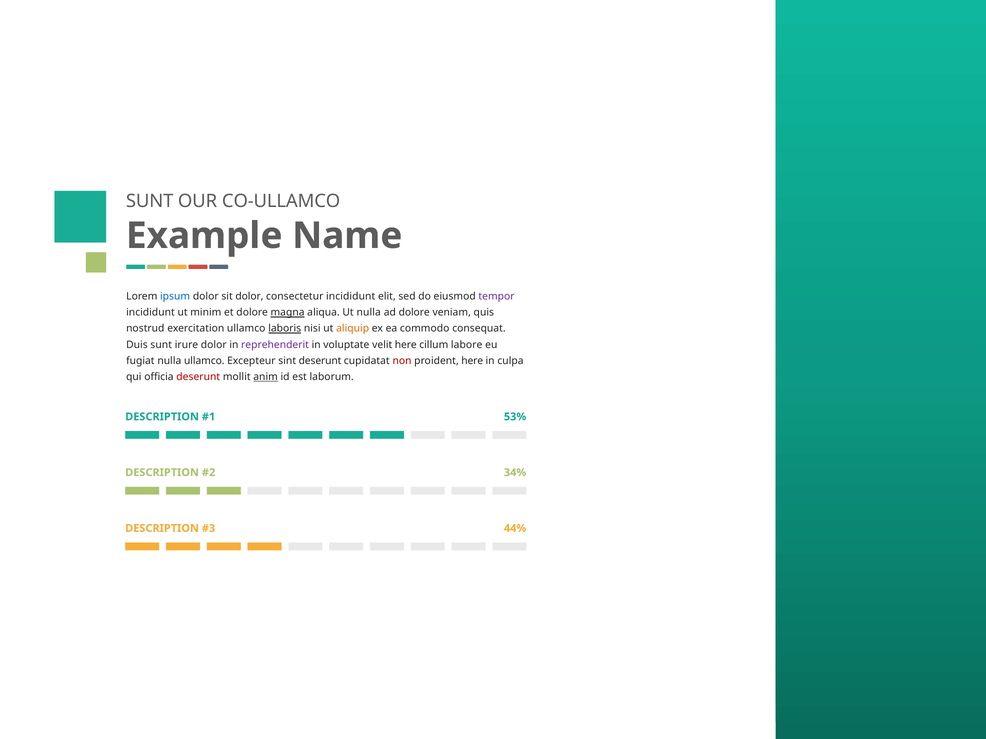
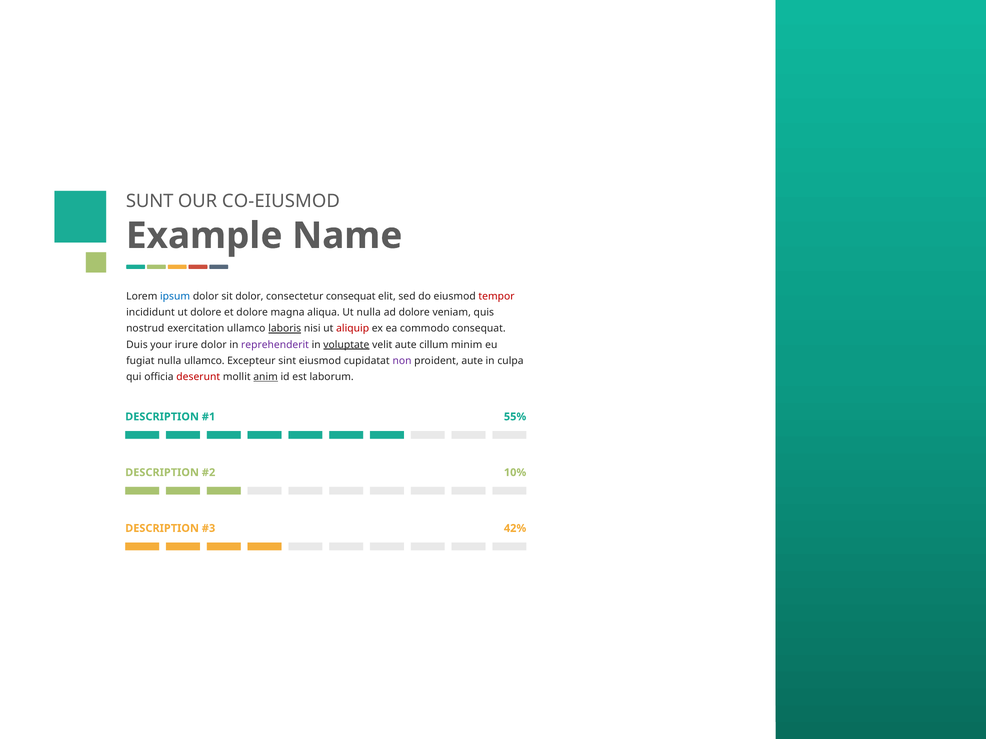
CO-ULLAMCO: CO-ULLAMCO -> CO-EIUSMOD
consectetur incididunt: incididunt -> consequat
tempor colour: purple -> red
ut minim: minim -> dolore
magna underline: present -> none
aliquip colour: orange -> red
Duis sunt: sunt -> your
voluptate underline: none -> present
velit here: here -> aute
labore: labore -> minim
sint deserunt: deserunt -> eiusmod
non colour: red -> purple
proident here: here -> aute
53%: 53% -> 55%
34%: 34% -> 10%
44%: 44% -> 42%
